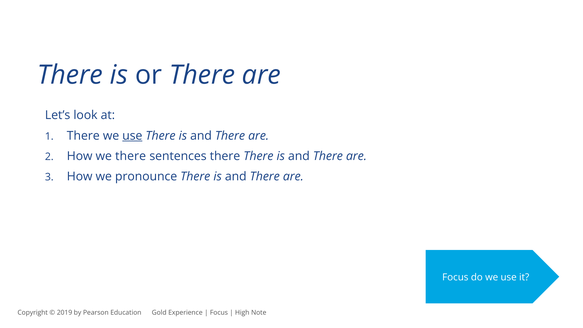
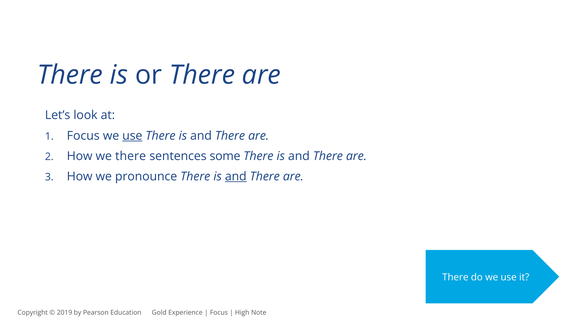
There at (83, 136): There -> Focus
sentences there: there -> some
and at (236, 176) underline: none -> present
Focus at (455, 277): Focus -> There
